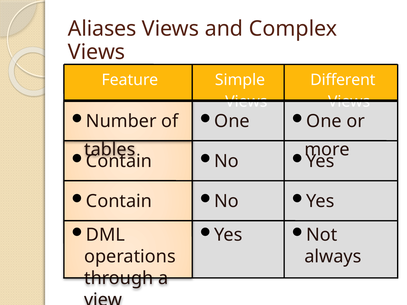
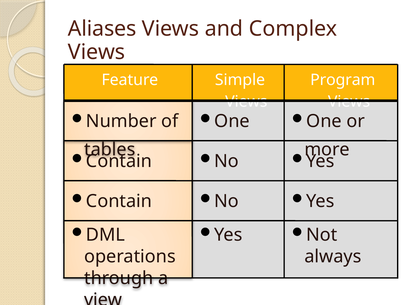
Different: Different -> Program
